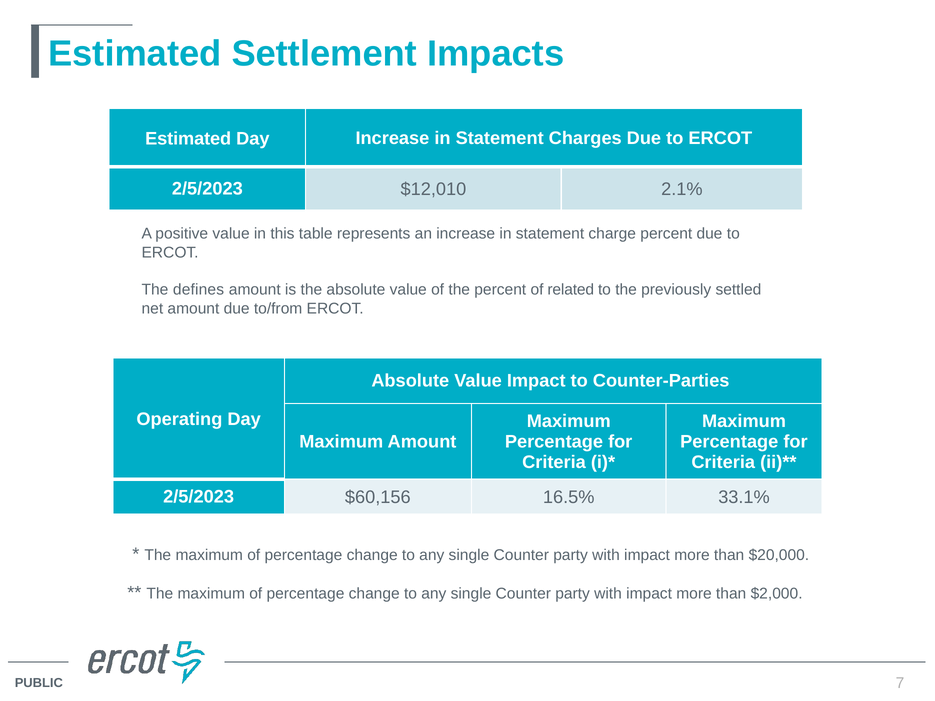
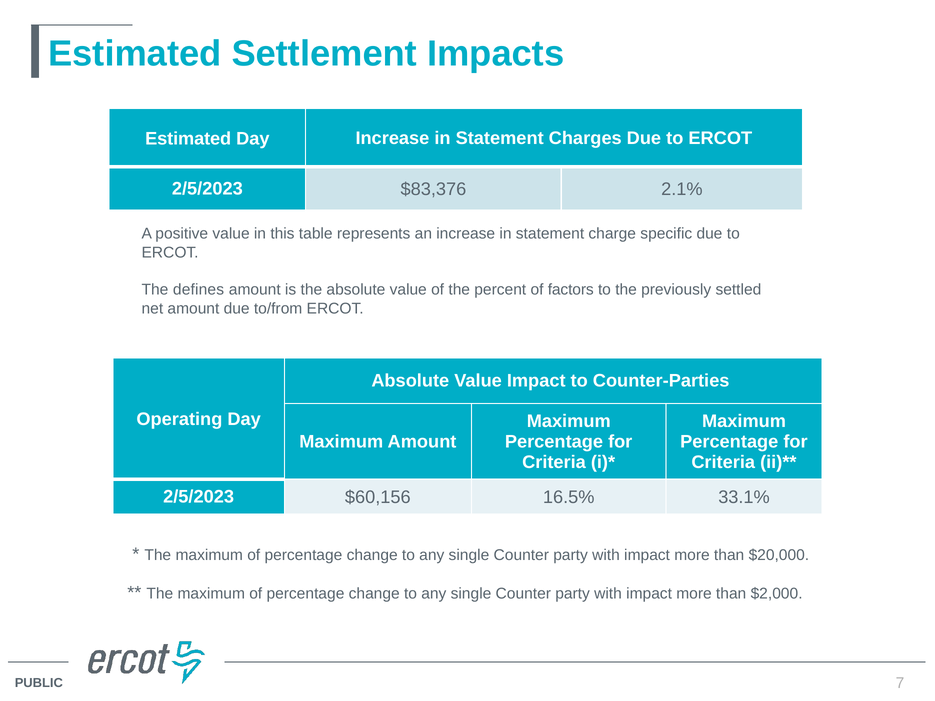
$12,010: $12,010 -> $83,376
charge percent: percent -> specific
related: related -> factors
